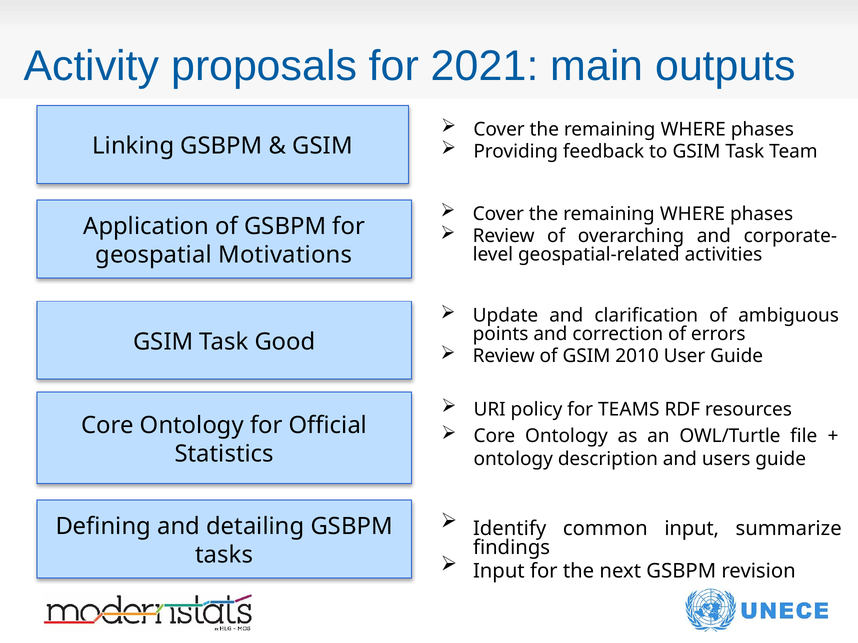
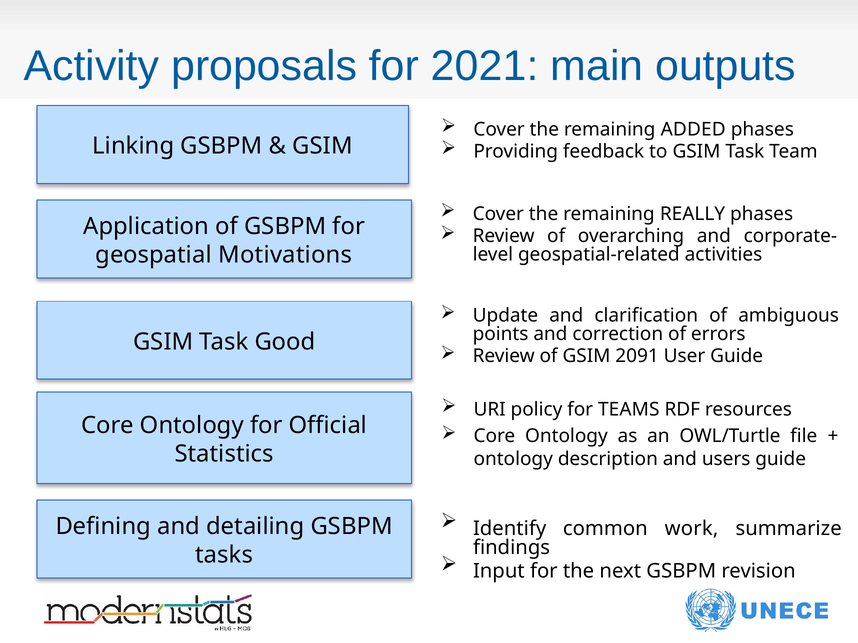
WHERE at (693, 130): WHERE -> ADDED
WHERE at (692, 214): WHERE -> REALLY
2010: 2010 -> 2091
common input: input -> work
